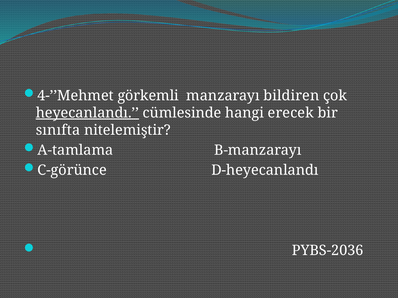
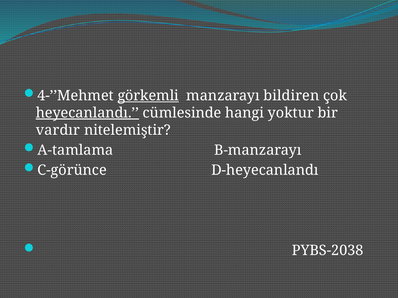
görkemli underline: none -> present
erecek: erecek -> yoktur
sınıfta: sınıfta -> vardır
PYBS-2036: PYBS-2036 -> PYBS-2038
